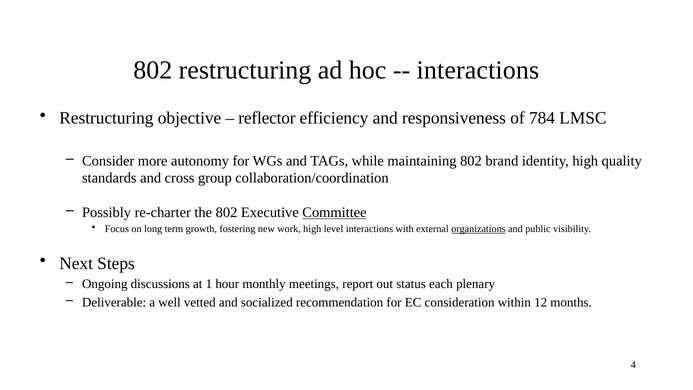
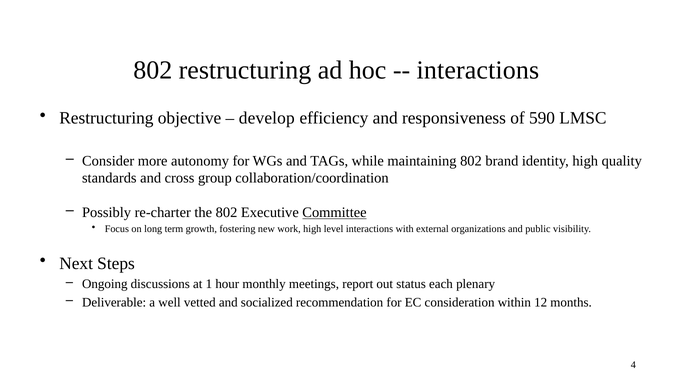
reflector: reflector -> develop
784: 784 -> 590
organizations underline: present -> none
